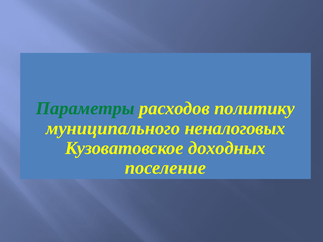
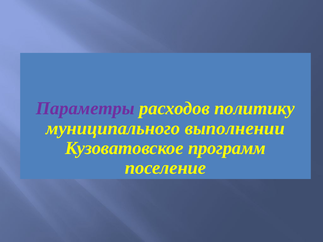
Параметры colour: green -> purple
неналоговых: неналоговых -> выполнении
доходных: доходных -> программ
